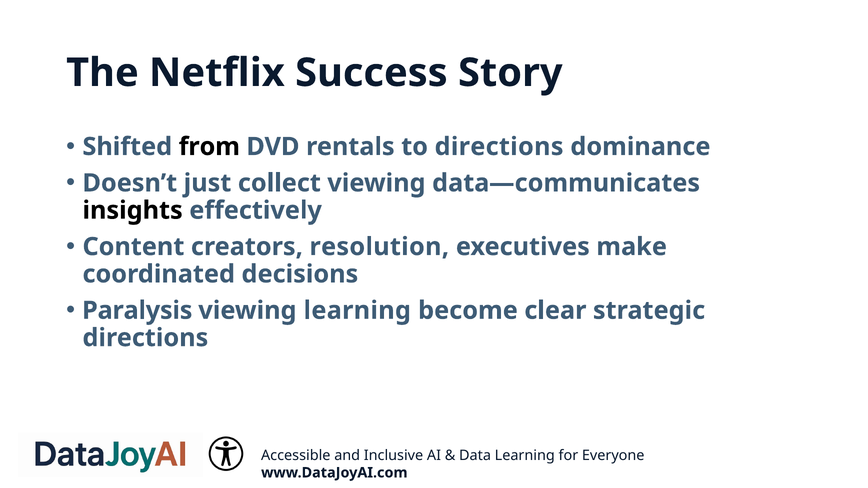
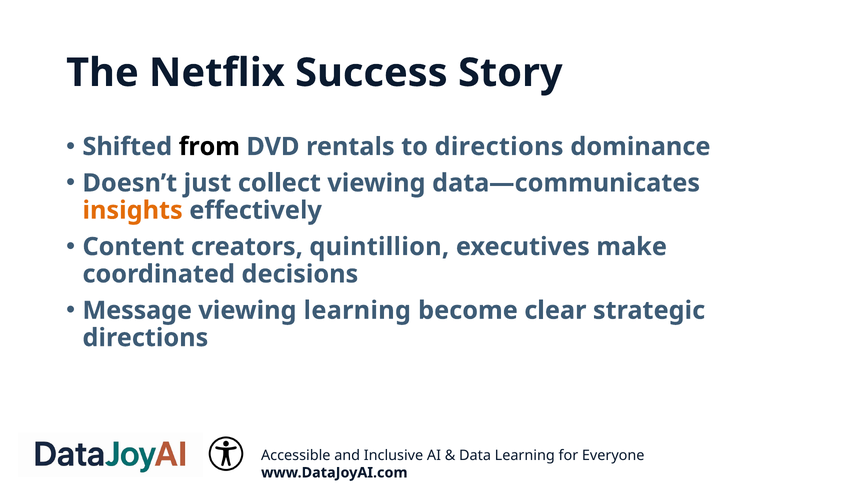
insights colour: black -> orange
resolution: resolution -> quintillion
Paralysis: Paralysis -> Message
